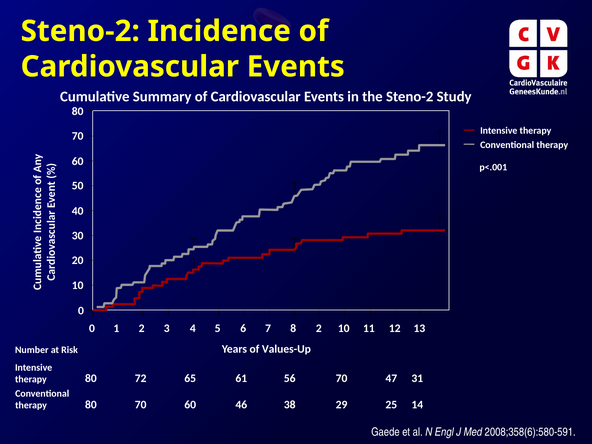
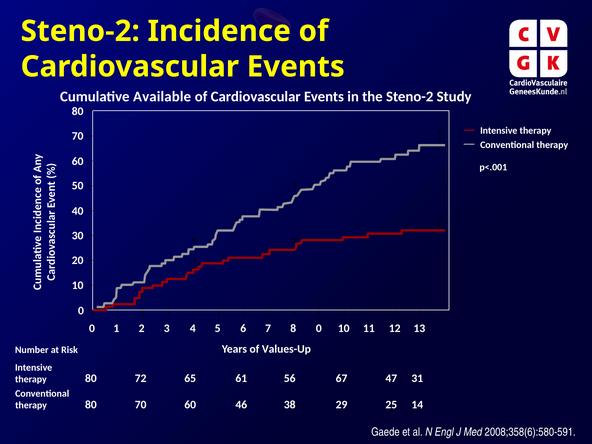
Summary: Summary -> Available
8 2: 2 -> 0
56 70: 70 -> 67
